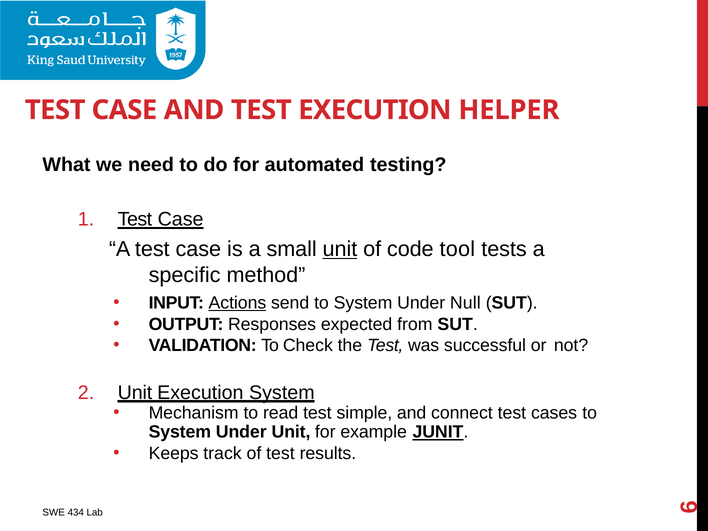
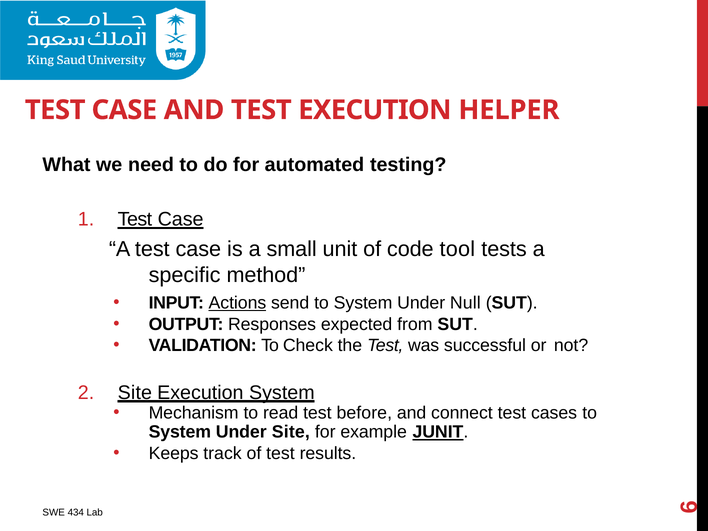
unit at (340, 249) underline: present -> none
Unit at (135, 393): Unit -> Site
simple: simple -> before
Under Unit: Unit -> Site
